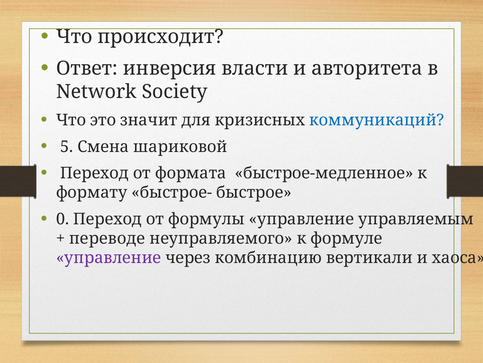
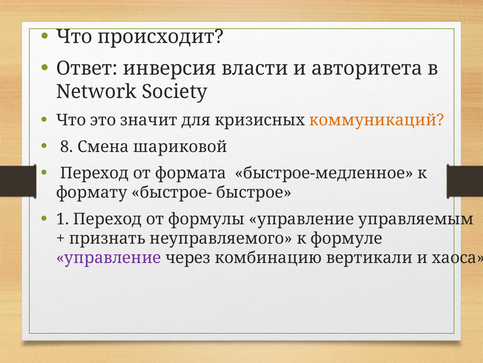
коммуникаций colour: blue -> orange
5: 5 -> 8
0: 0 -> 1
переводе: переводе -> признать
